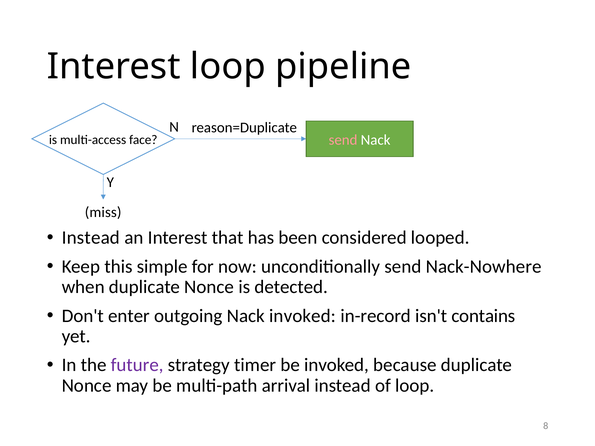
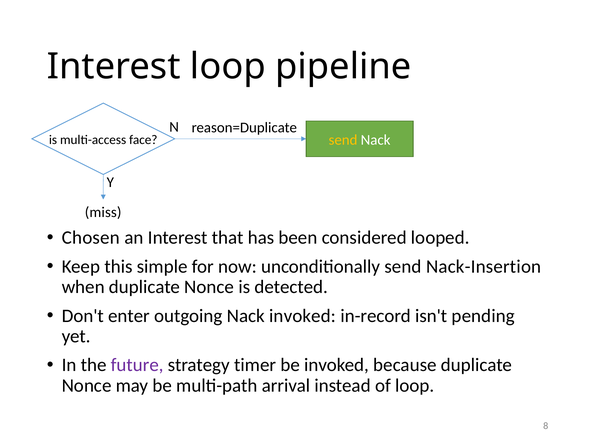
send at (343, 140) colour: pink -> yellow
Instead at (91, 238): Instead -> Chosen
Nack-Nowhere: Nack-Nowhere -> Nack-Insertion
contains: contains -> pending
